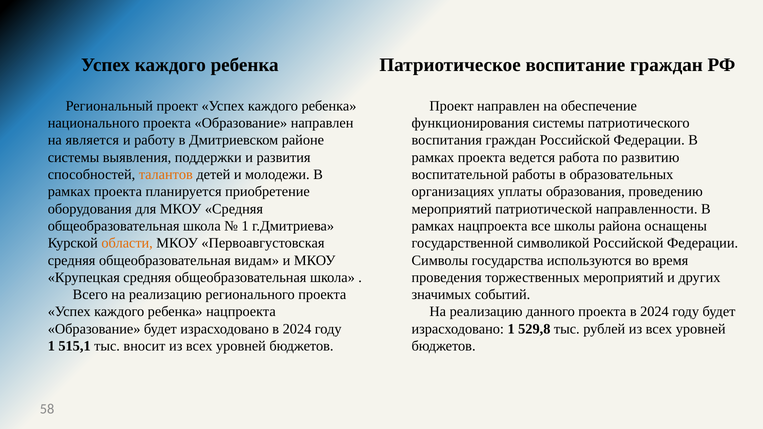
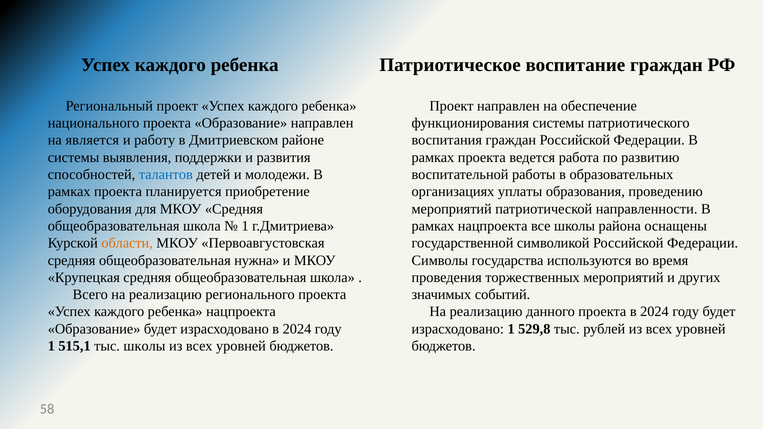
талантов colour: orange -> blue
видам: видам -> нужна
тыс вносит: вносит -> школы
